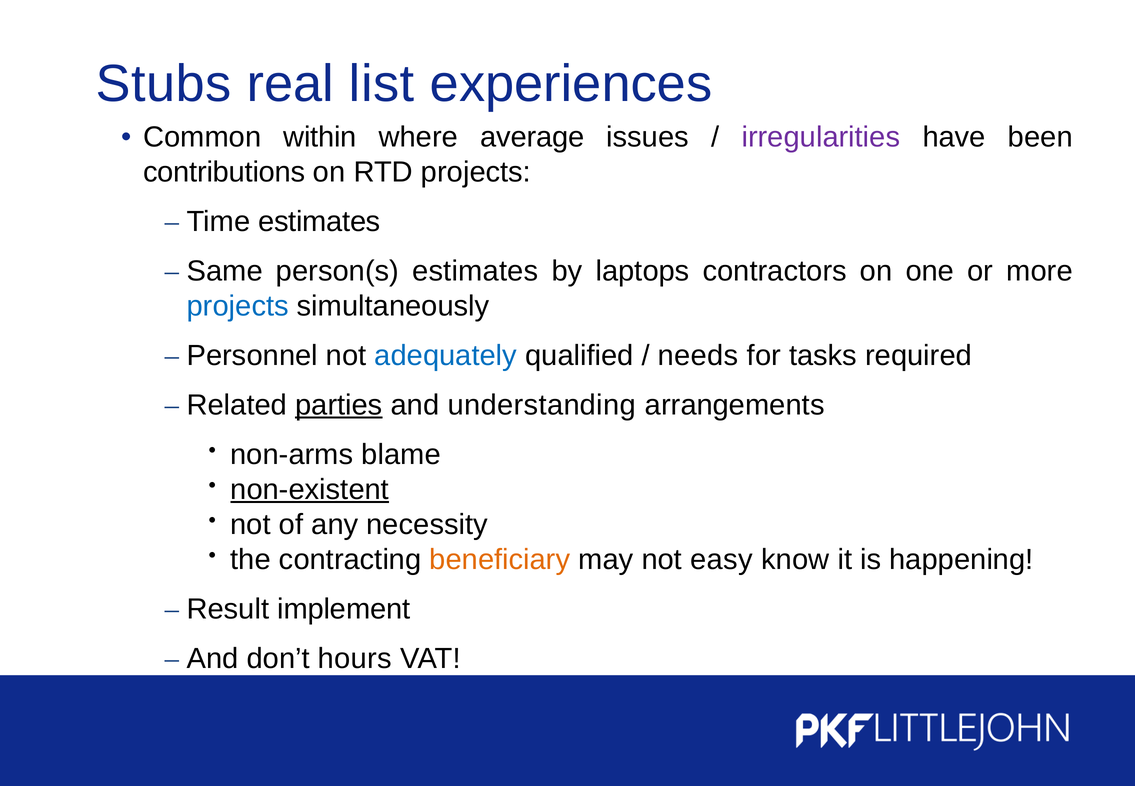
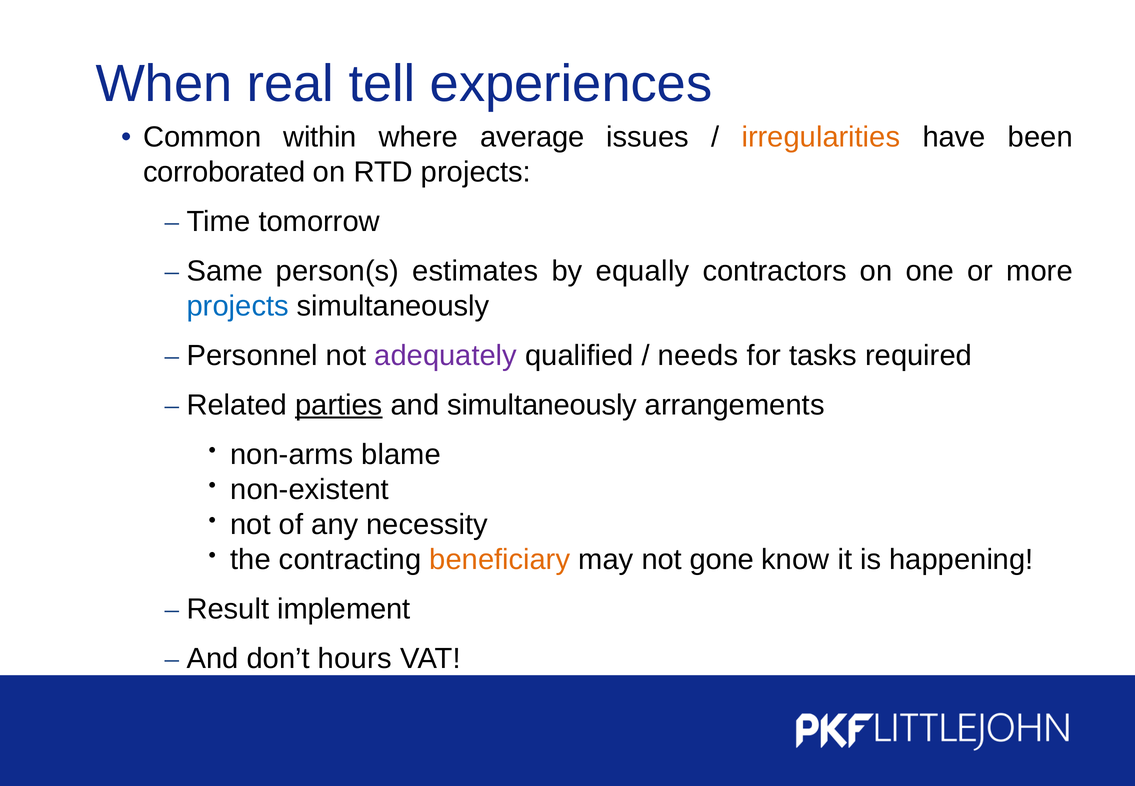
Stubs: Stubs -> When
list: list -> tell
irregularities colour: purple -> orange
contributions: contributions -> corroborated
Time estimates: estimates -> tomorrow
laptops: laptops -> equally
adequately colour: blue -> purple
and understanding: understanding -> simultaneously
non-existent underline: present -> none
easy: easy -> gone
